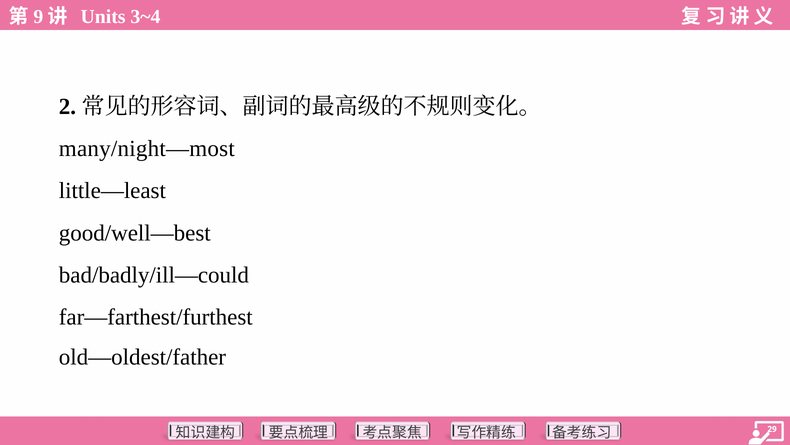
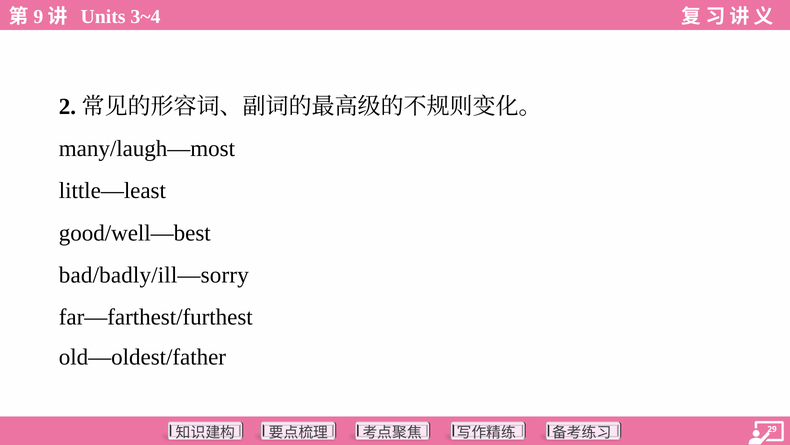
many/night—most: many/night—most -> many/laugh—most
bad/badly/ill—could: bad/badly/ill—could -> bad/badly/ill—sorry
